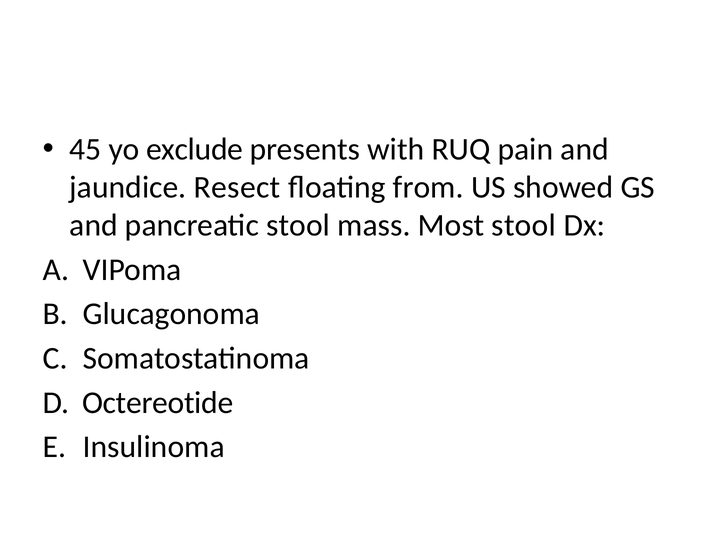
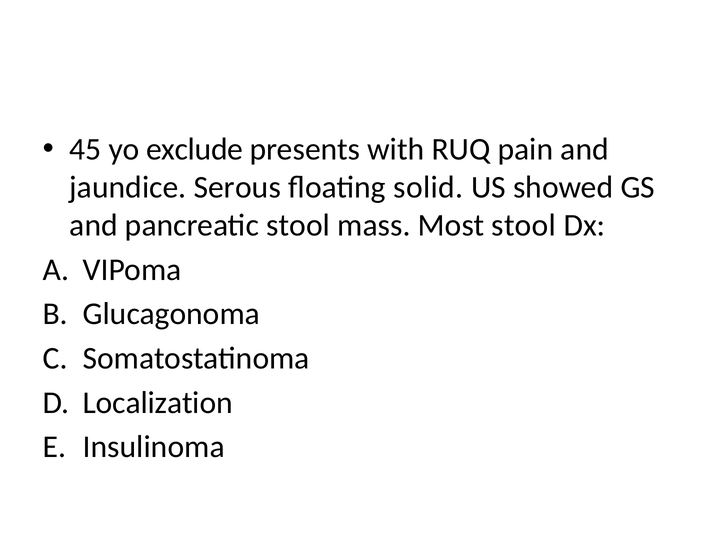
Resect: Resect -> Serous
from: from -> solid
Octereotide: Octereotide -> Localization
